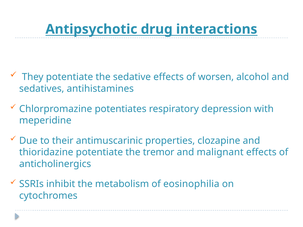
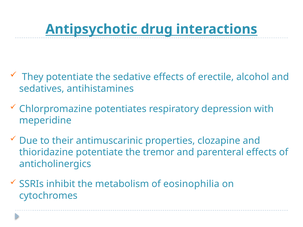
worsen: worsen -> erectile
malignant: malignant -> parenteral
